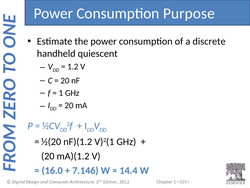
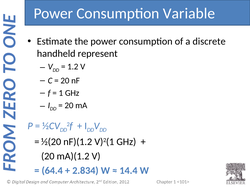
Purpose: Purpose -> Variable
quiescent: quiescent -> represent
16.0: 16.0 -> 64.4
7.146: 7.146 -> 2.834
